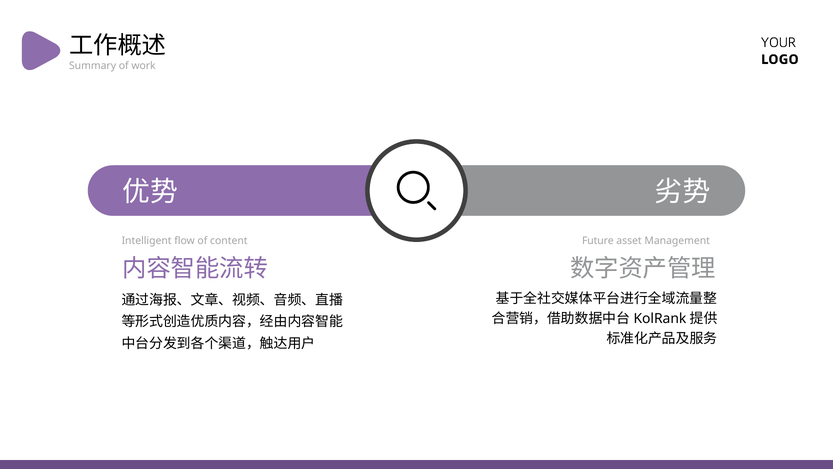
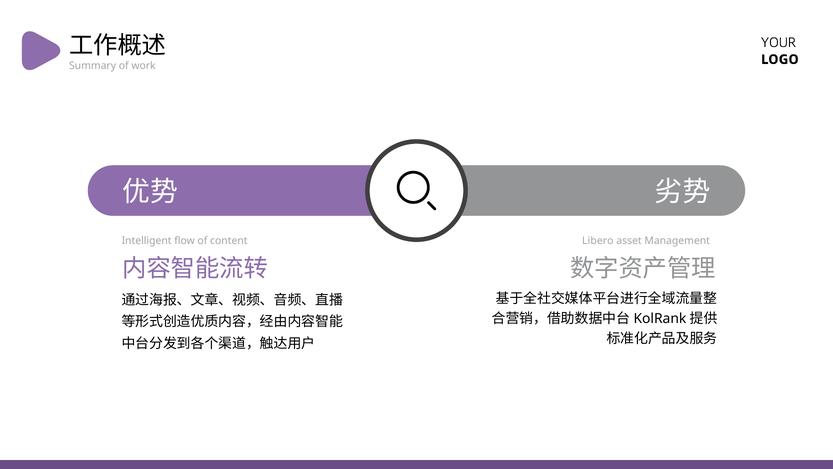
Future: Future -> Libero
